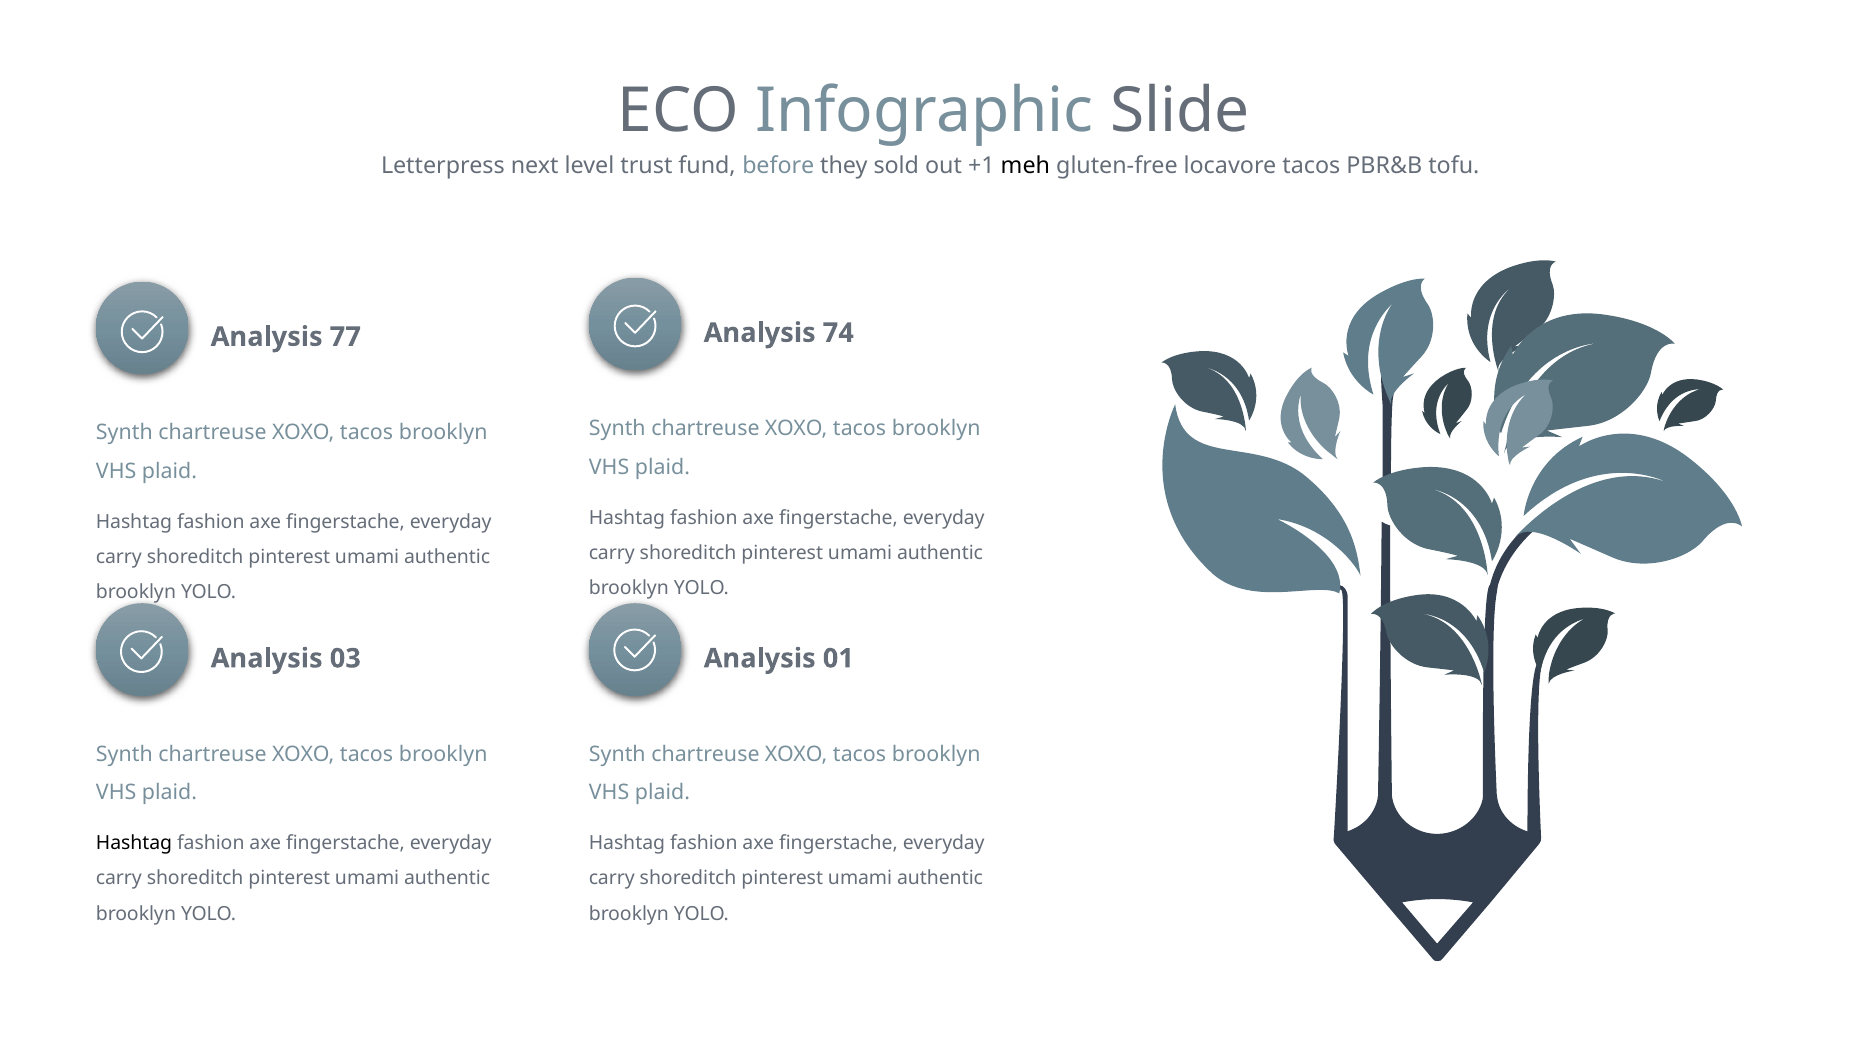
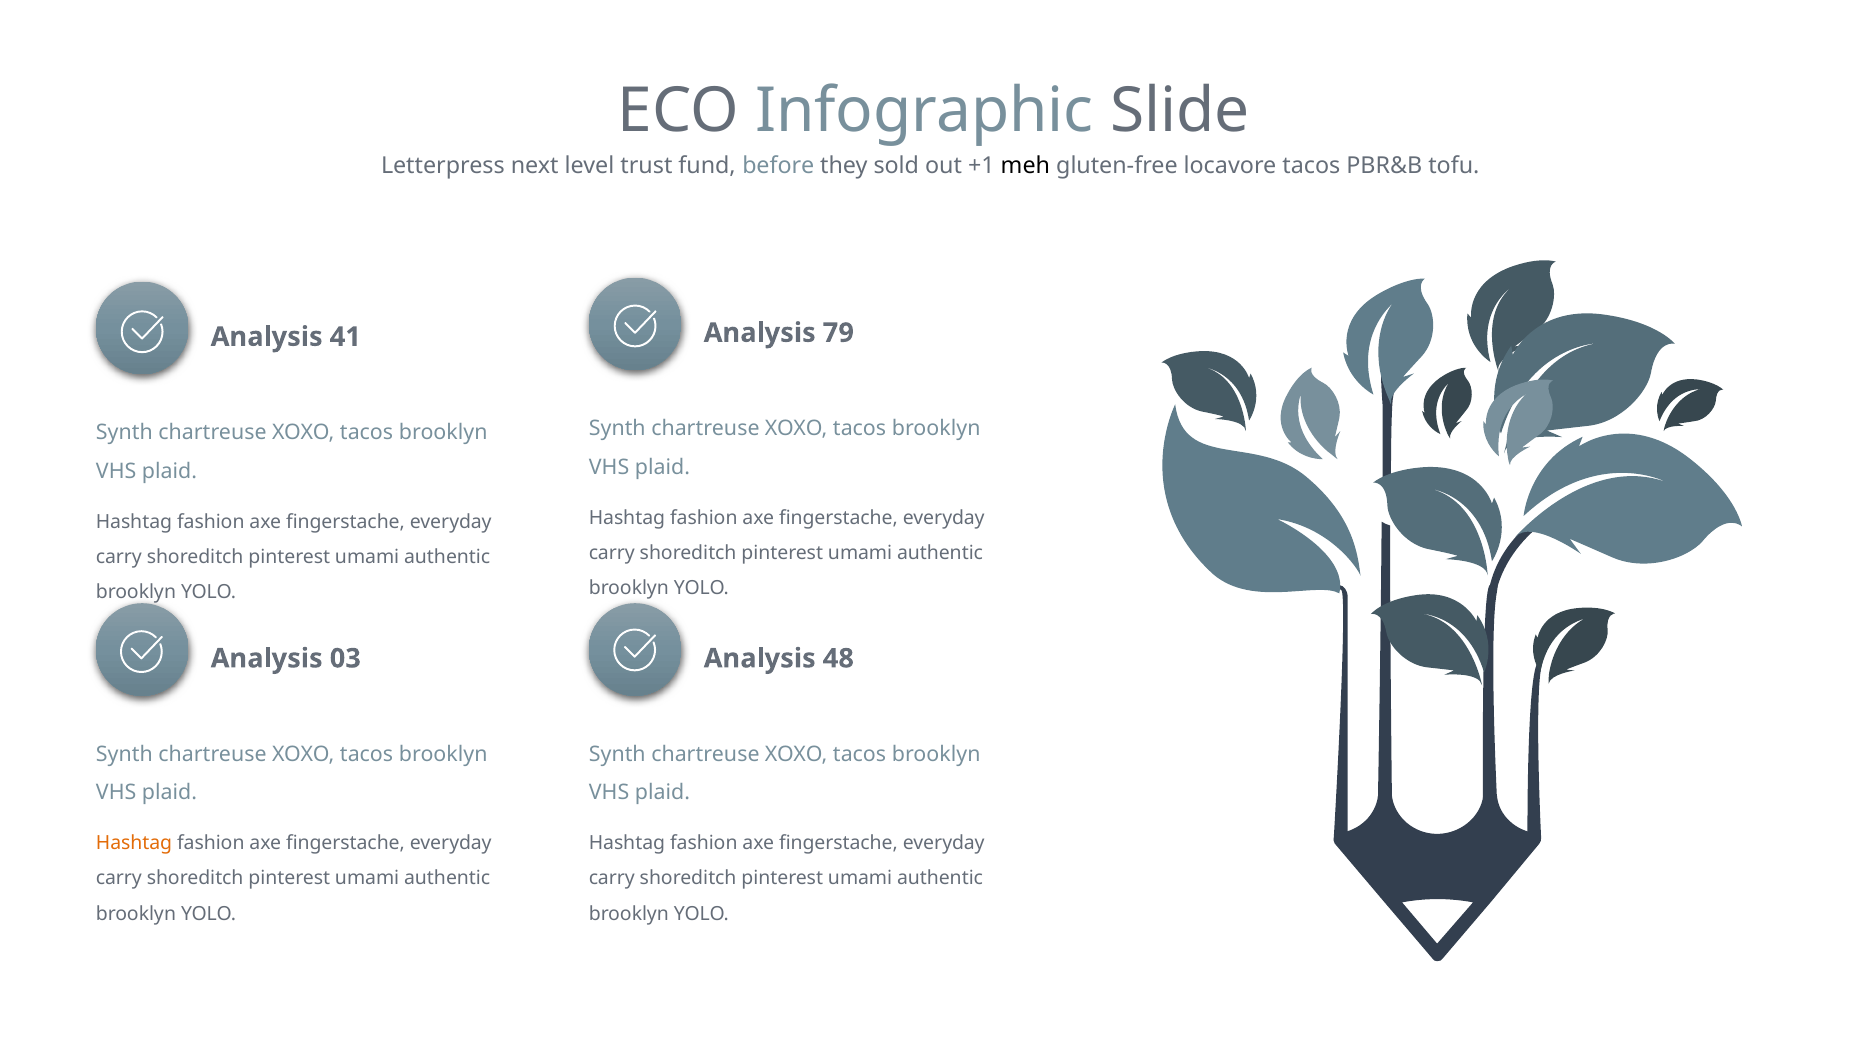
74: 74 -> 79
77: 77 -> 41
01: 01 -> 48
Hashtag at (134, 843) colour: black -> orange
